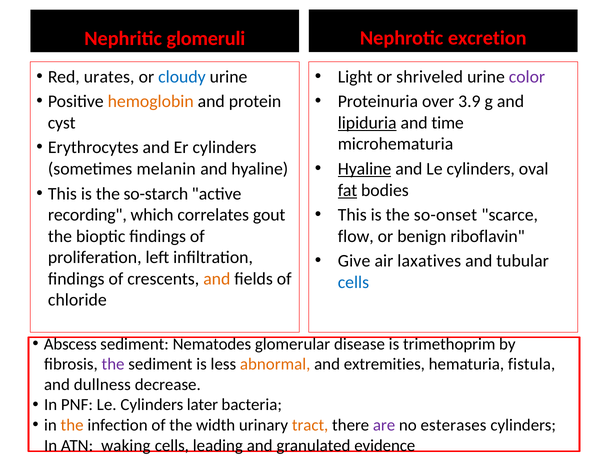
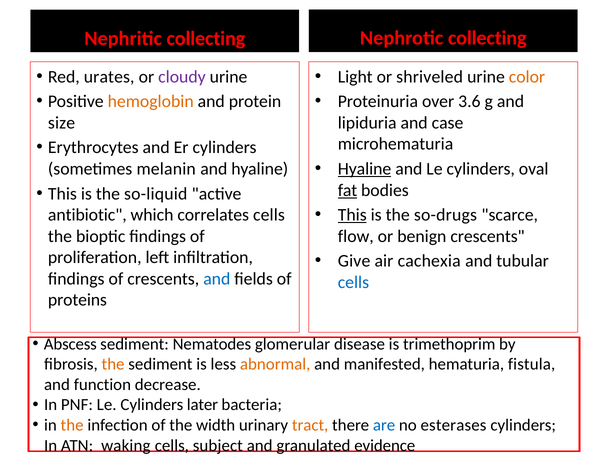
Nephrotic excretion: excretion -> collecting
Nephritic glomeruli: glomeruli -> collecting
cloudy colour: blue -> purple
color colour: purple -> orange
3.9: 3.9 -> 3.6
cyst: cyst -> size
lipiduria underline: present -> none
time: time -> case
so-starch: so-starch -> so-liquid
This at (352, 215) underline: none -> present
so-onset: so-onset -> so-drugs
recording: recording -> antibiotic
correlates gout: gout -> cells
benign riboflavin: riboflavin -> crescents
laxatives: laxatives -> cachexia
and at (217, 279) colour: orange -> blue
chloride: chloride -> proteins
the at (113, 364) colour: purple -> orange
extremities: extremities -> manifested
dullness: dullness -> function
are colour: purple -> blue
leading: leading -> subject
